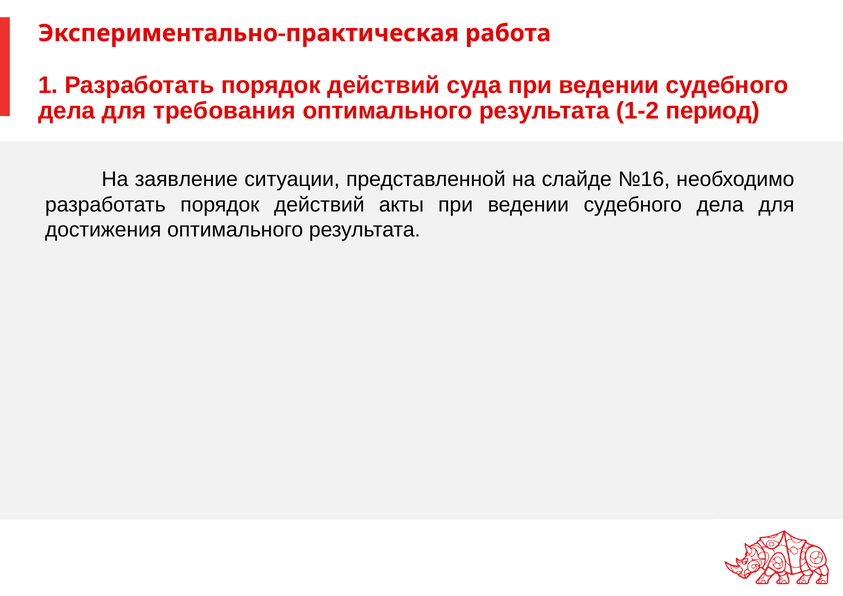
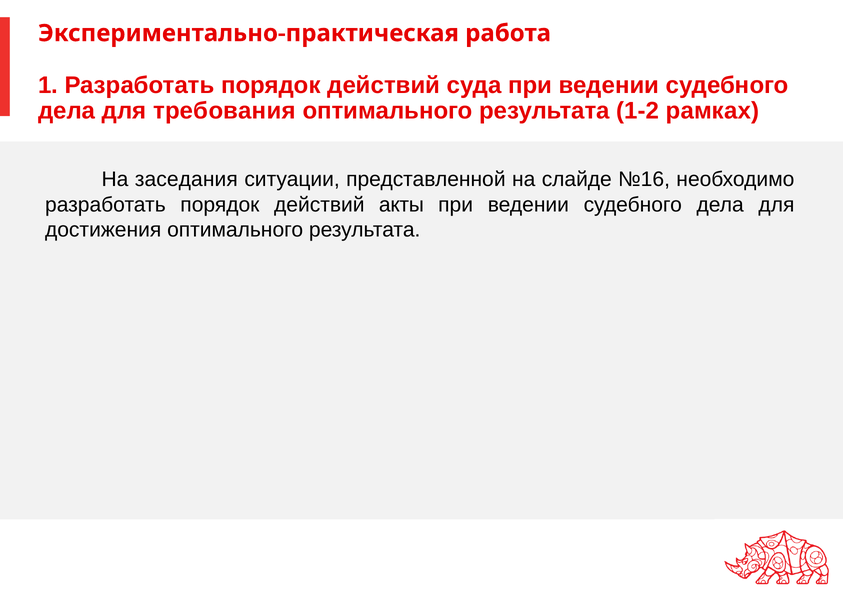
период: период -> рамках
заявление: заявление -> заседания
